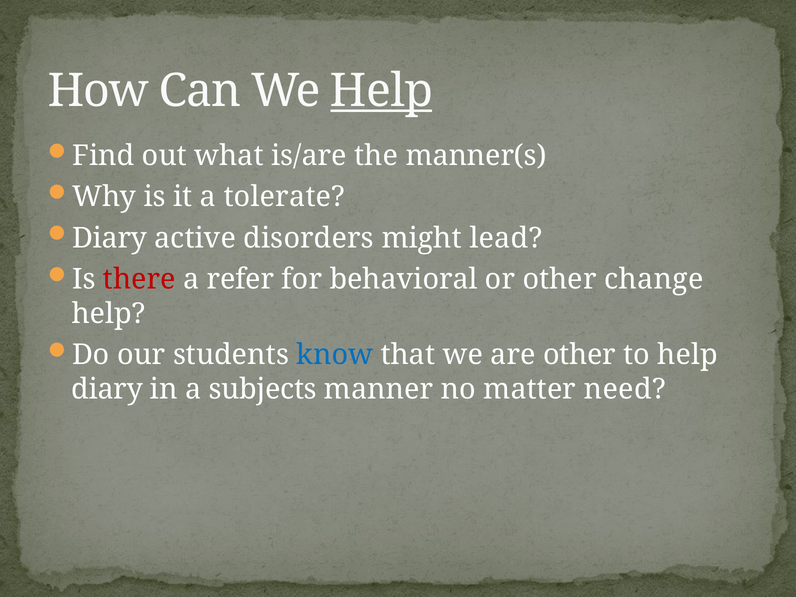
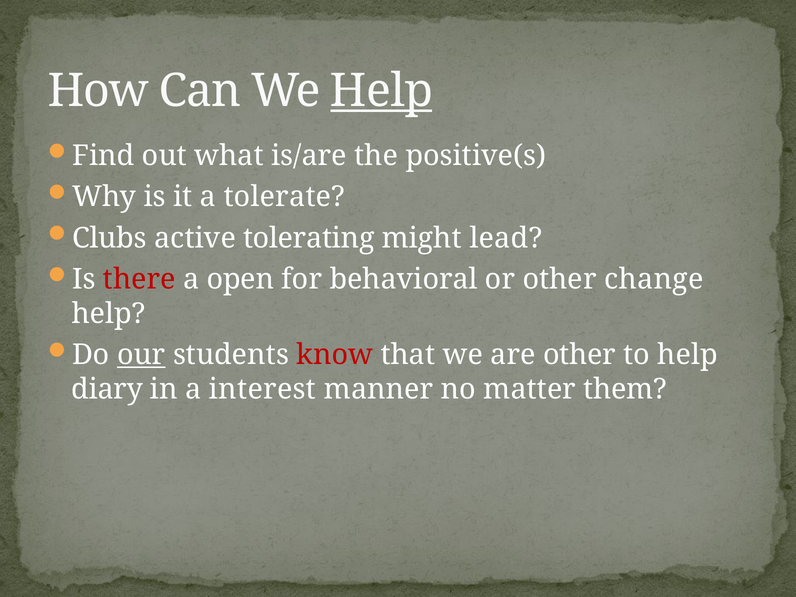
manner(s: manner(s -> positive(s
Diary at (110, 238): Diary -> Clubs
disorders: disorders -> tolerating
refer: refer -> open
our underline: none -> present
know colour: blue -> red
subjects: subjects -> interest
need: need -> them
